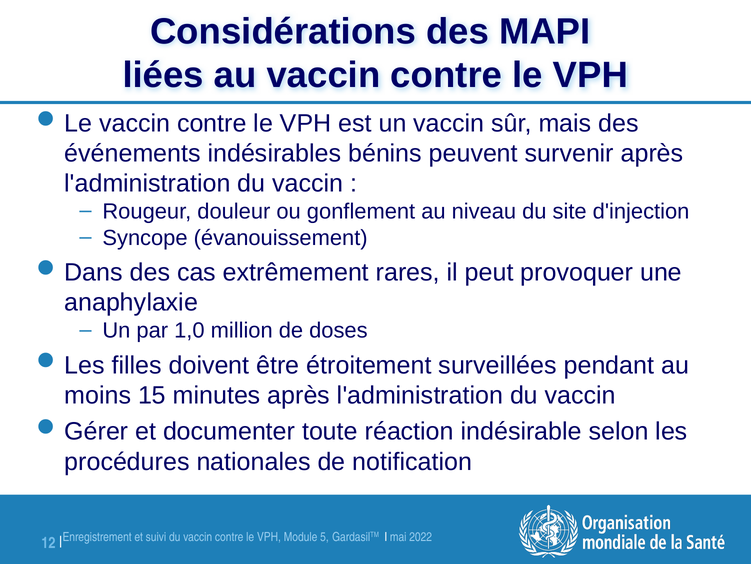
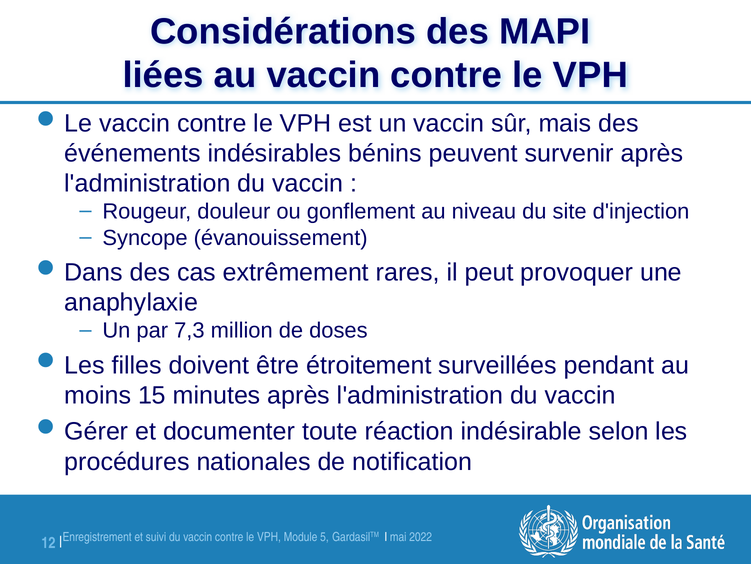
1,0: 1,0 -> 7,3
